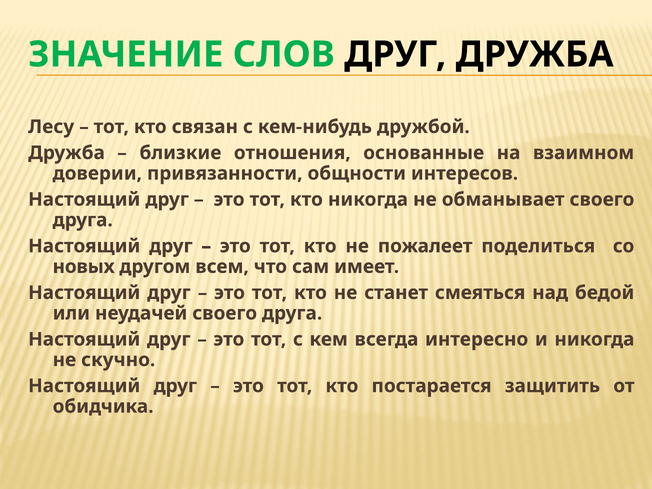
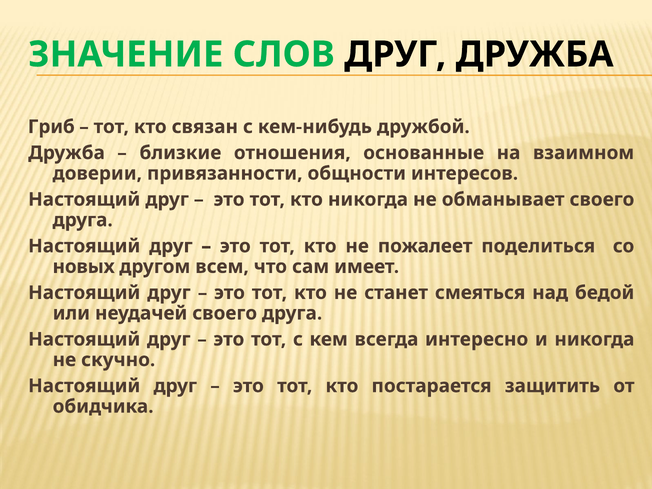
Лесу: Лесу -> Гриб
